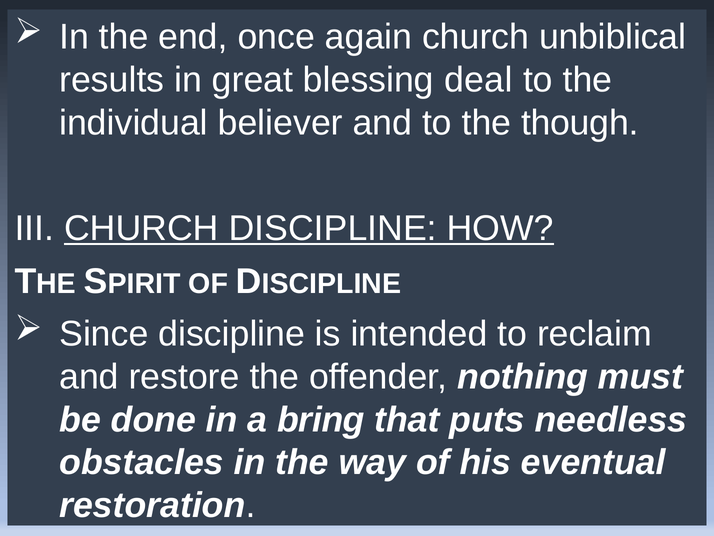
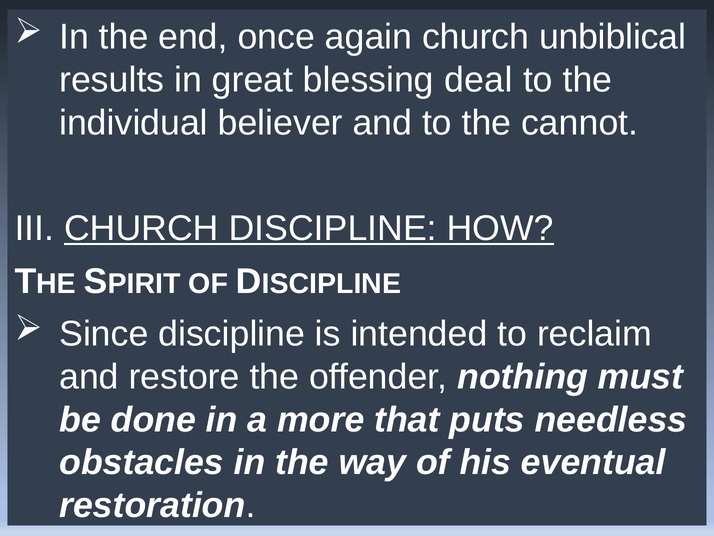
though: though -> cannot
bring: bring -> more
